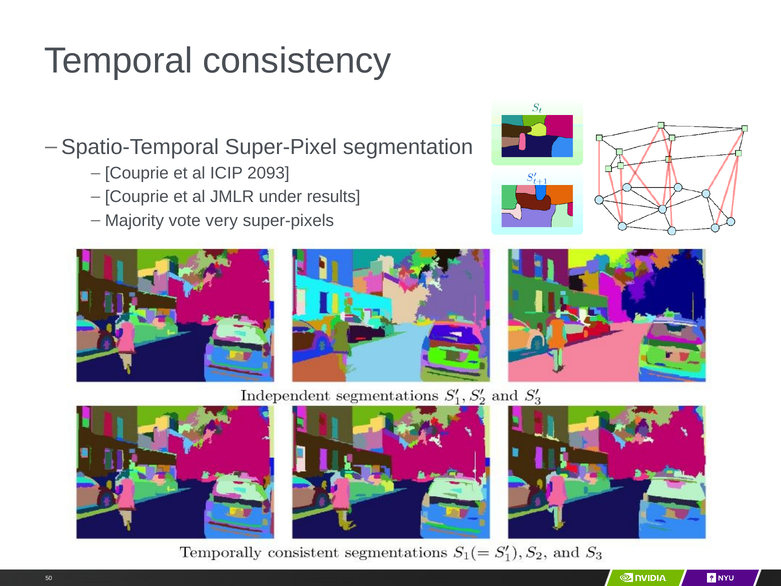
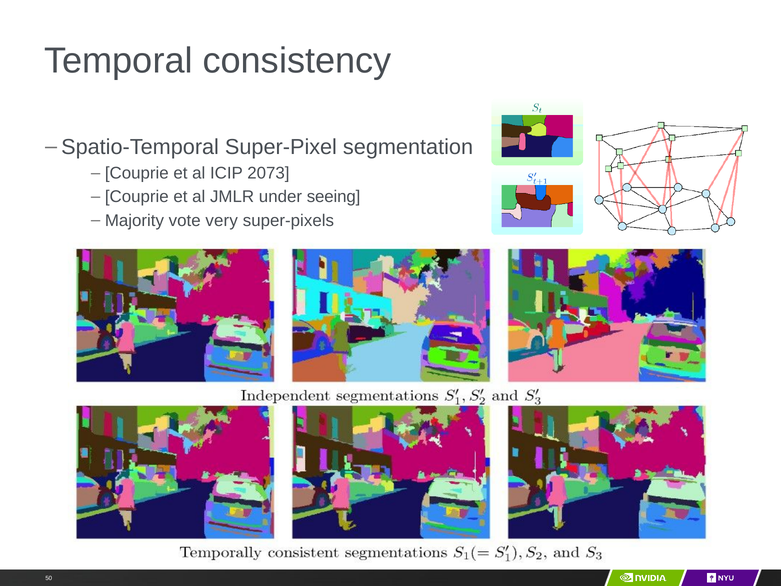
2093: 2093 -> 2073
results: results -> seeing
